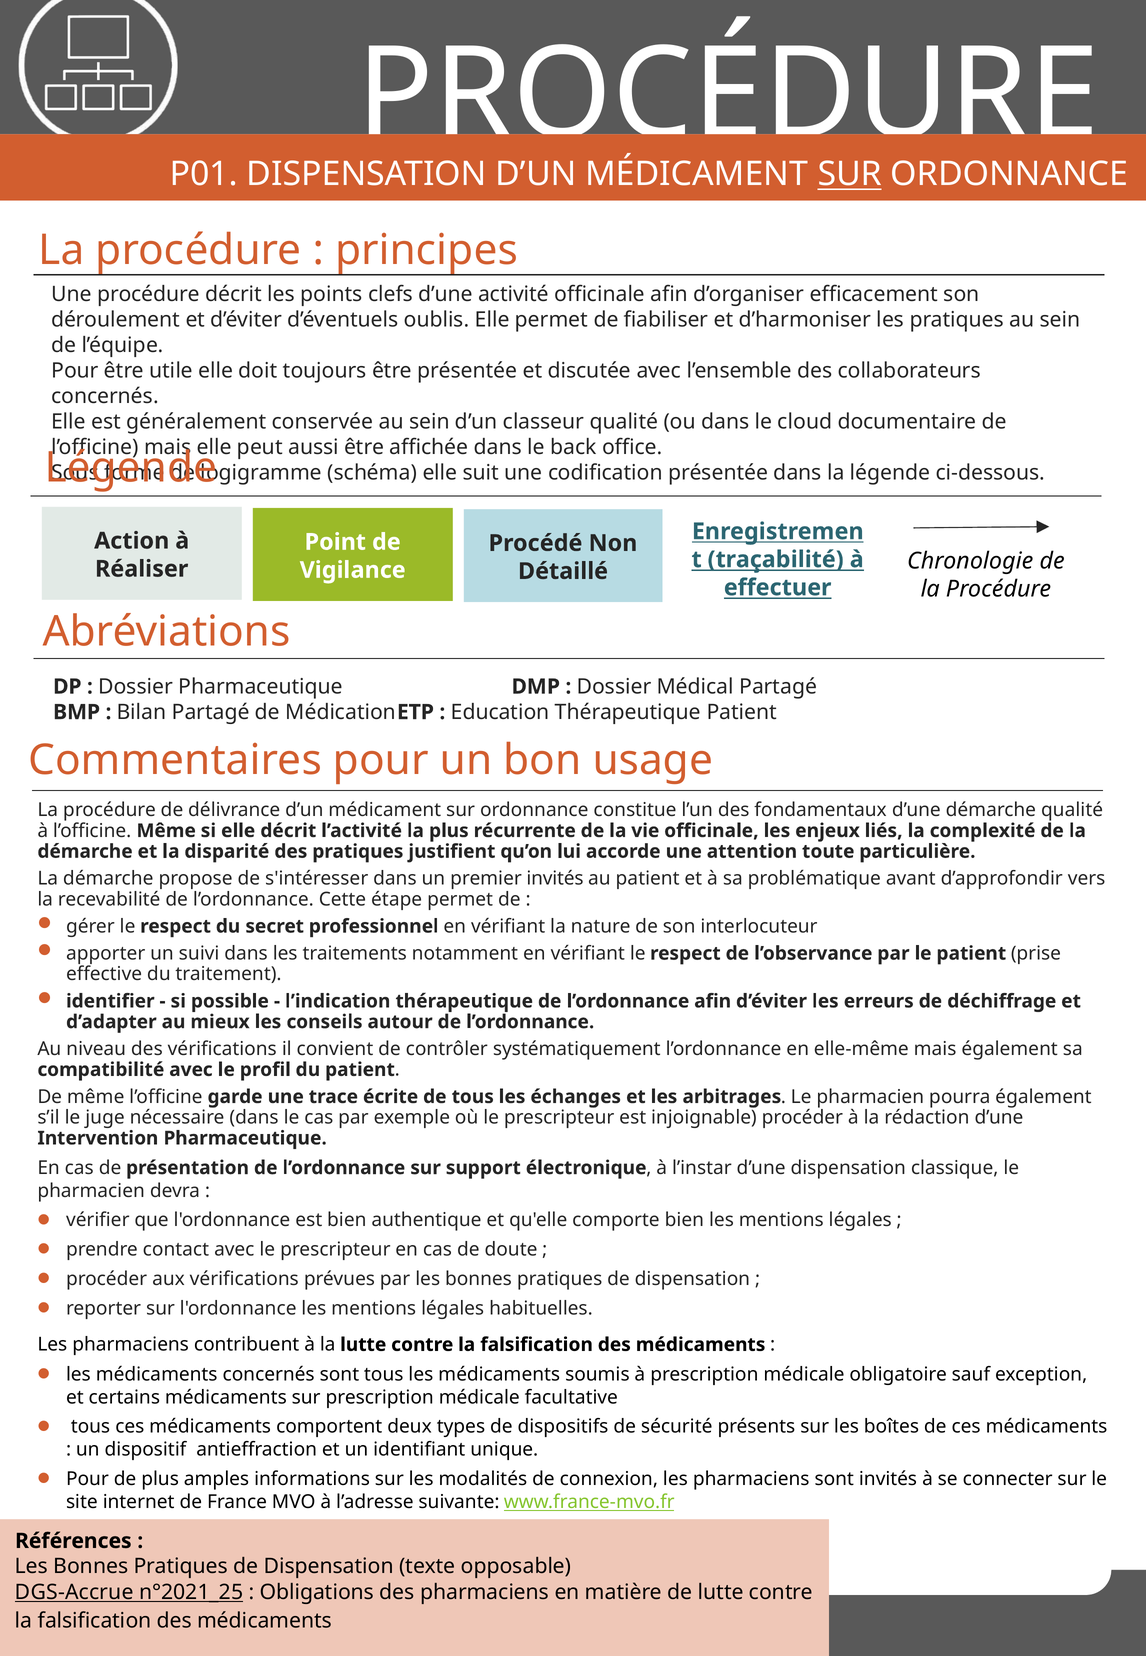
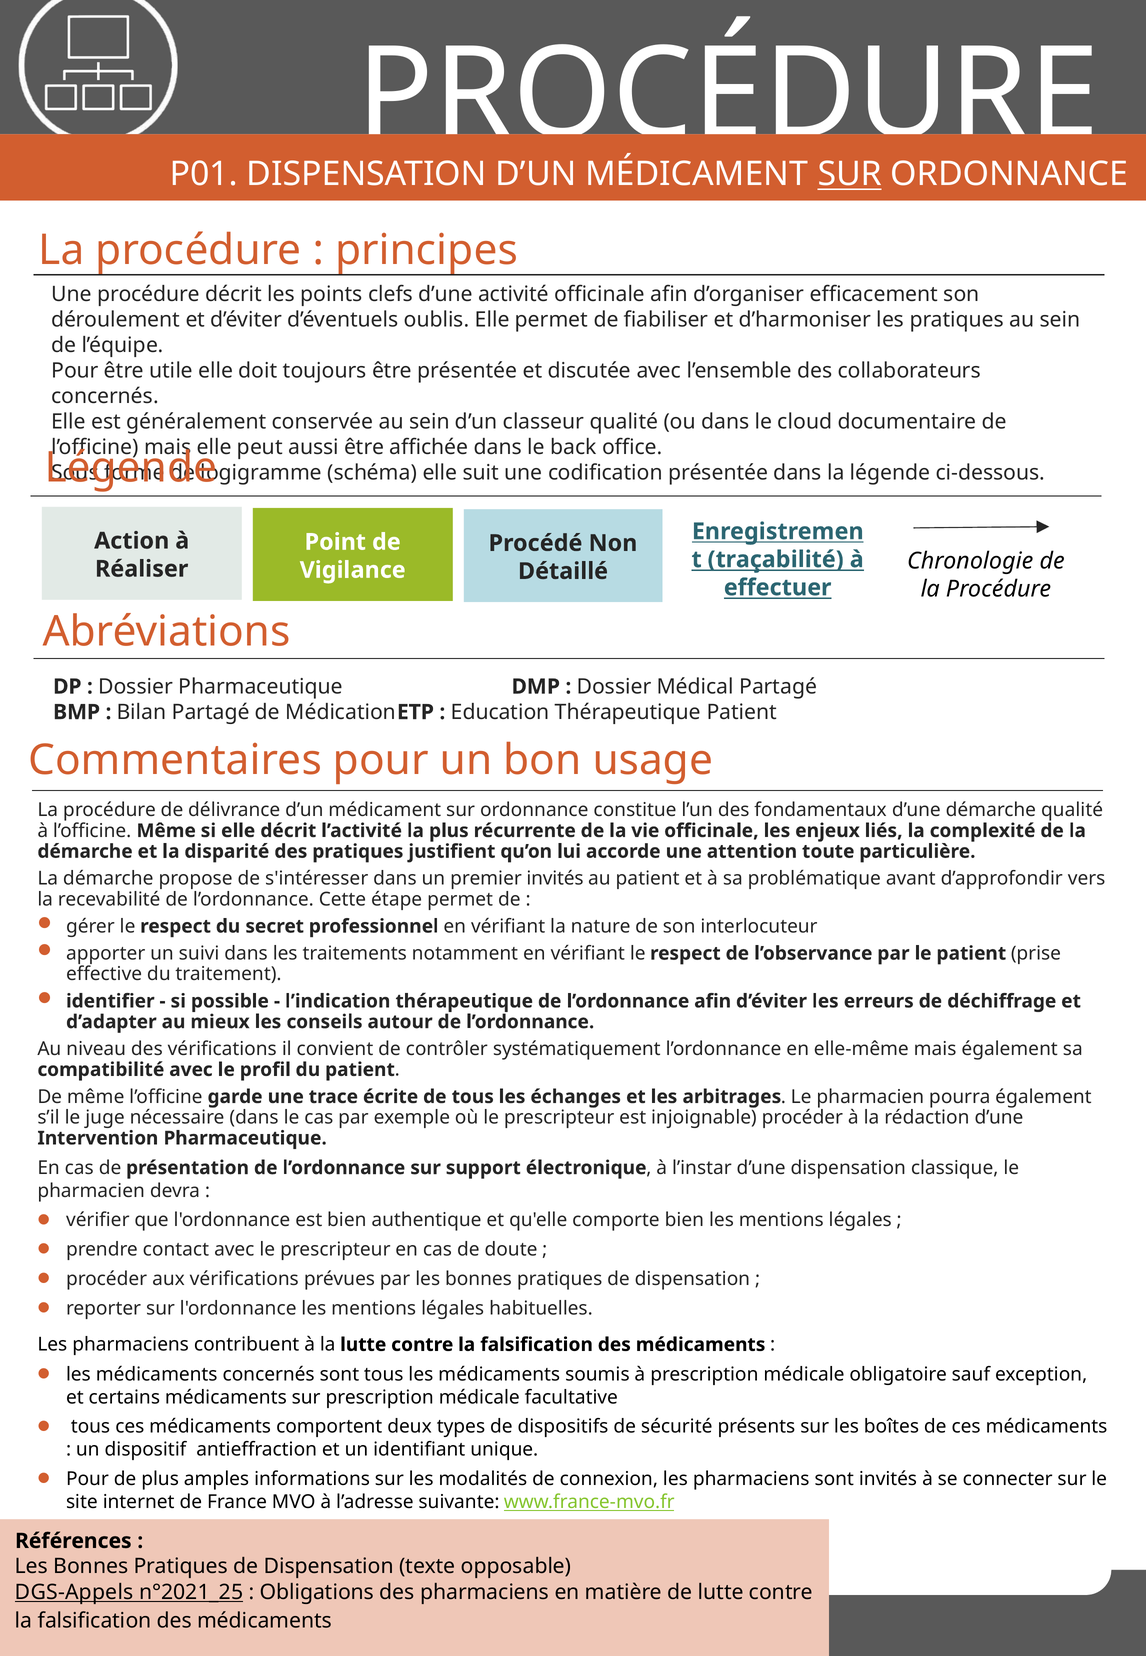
DGS-Accrue: DGS-Accrue -> DGS-Appels
